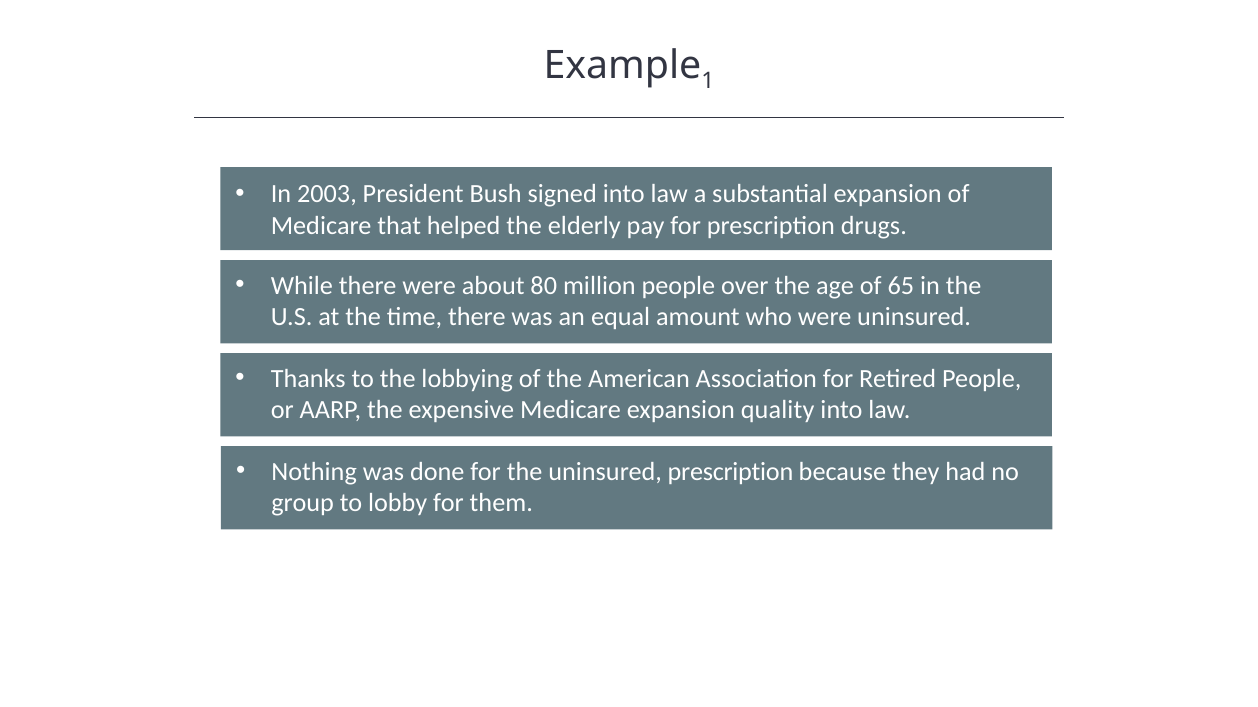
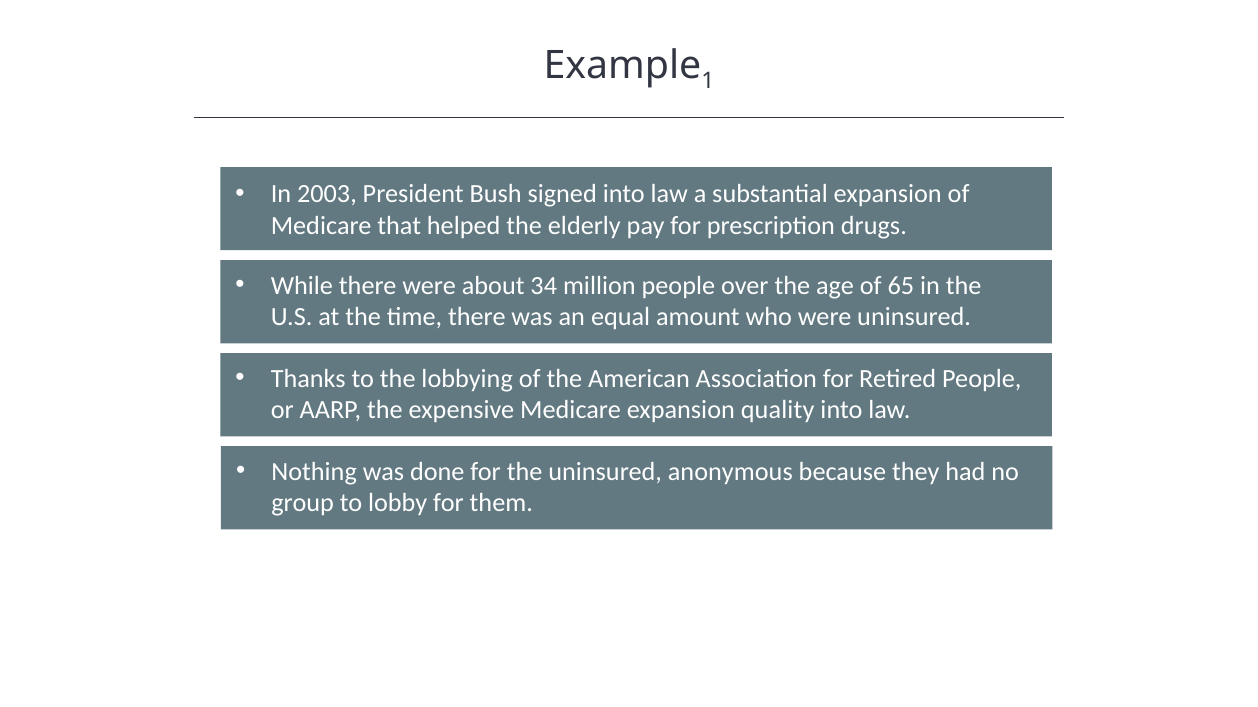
80: 80 -> 34
uninsured prescription: prescription -> anonymous
